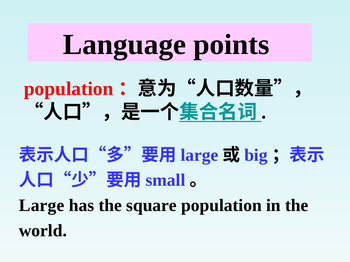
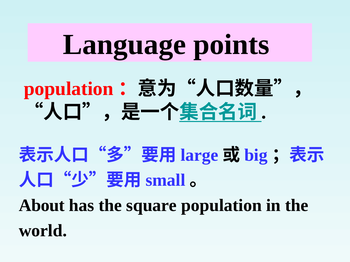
Large at (42, 206): Large -> About
